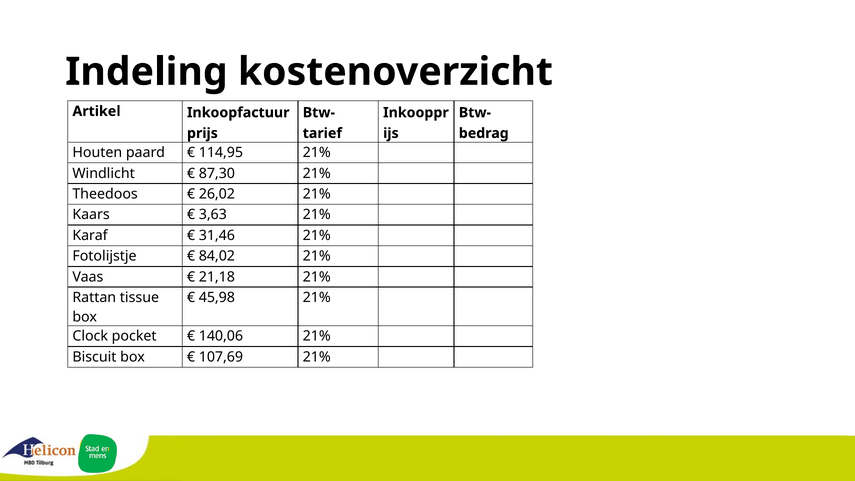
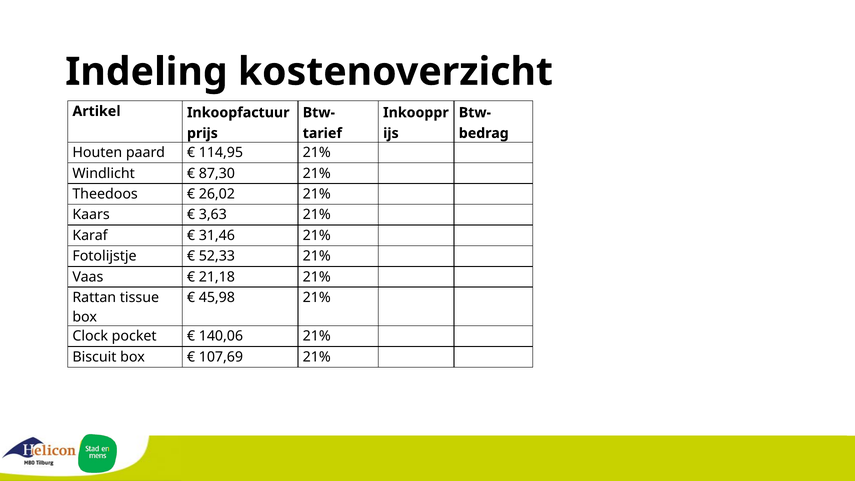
84,02: 84,02 -> 52,33
